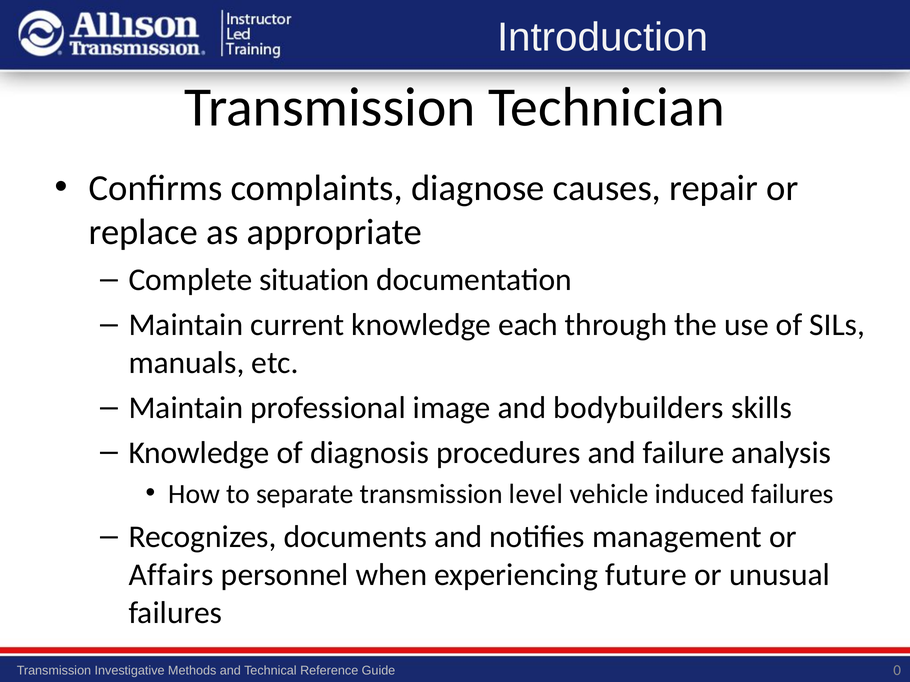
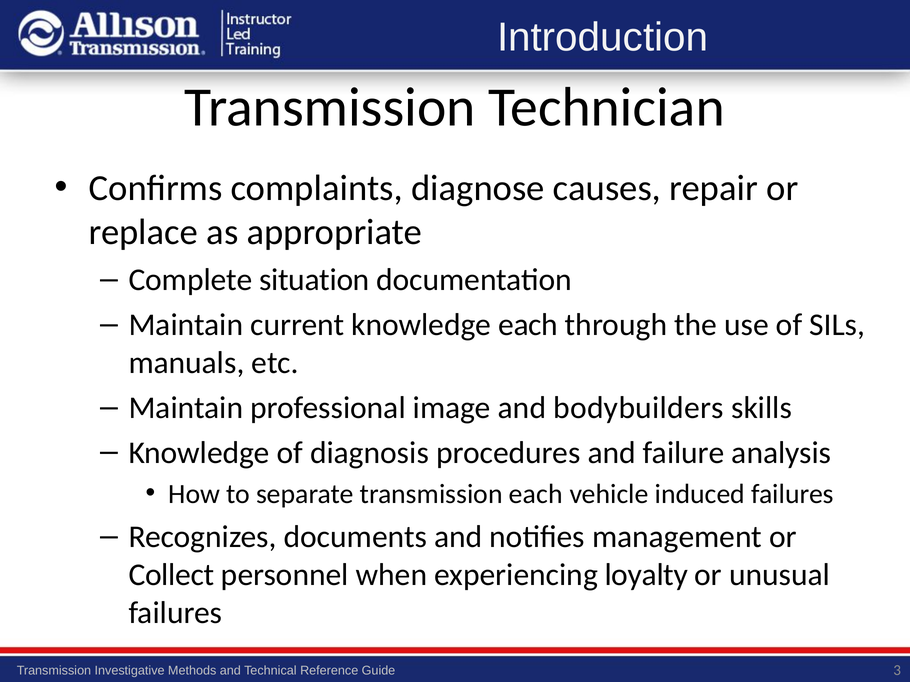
transmission level: level -> each
Affairs: Affairs -> Collect
future: future -> loyalty
0: 0 -> 3
